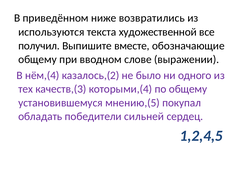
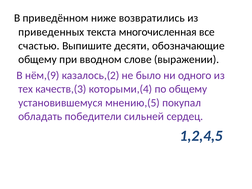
используются: используются -> приведенных
художественной: художественной -> многочисленная
получил: получил -> счастью
вместе: вместе -> десяти
нём,(4: нём,(4 -> нём,(9
